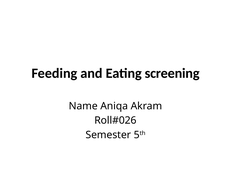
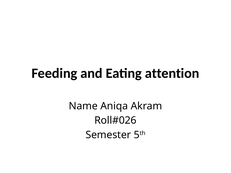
screening: screening -> attention
